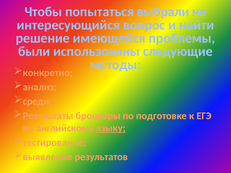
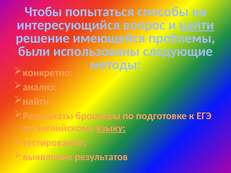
выбрали: выбрали -> способы
найти at (197, 25) underline: none -> present
среди at (37, 102): среди -> найти
